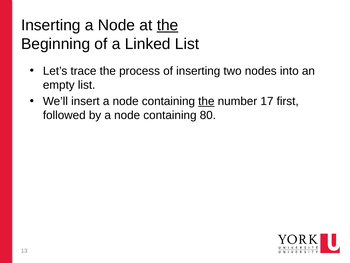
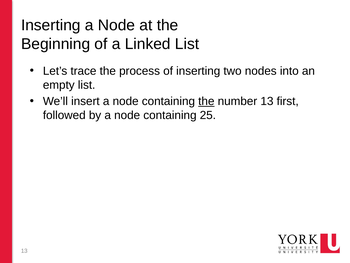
the at (168, 25) underline: present -> none
number 17: 17 -> 13
80: 80 -> 25
